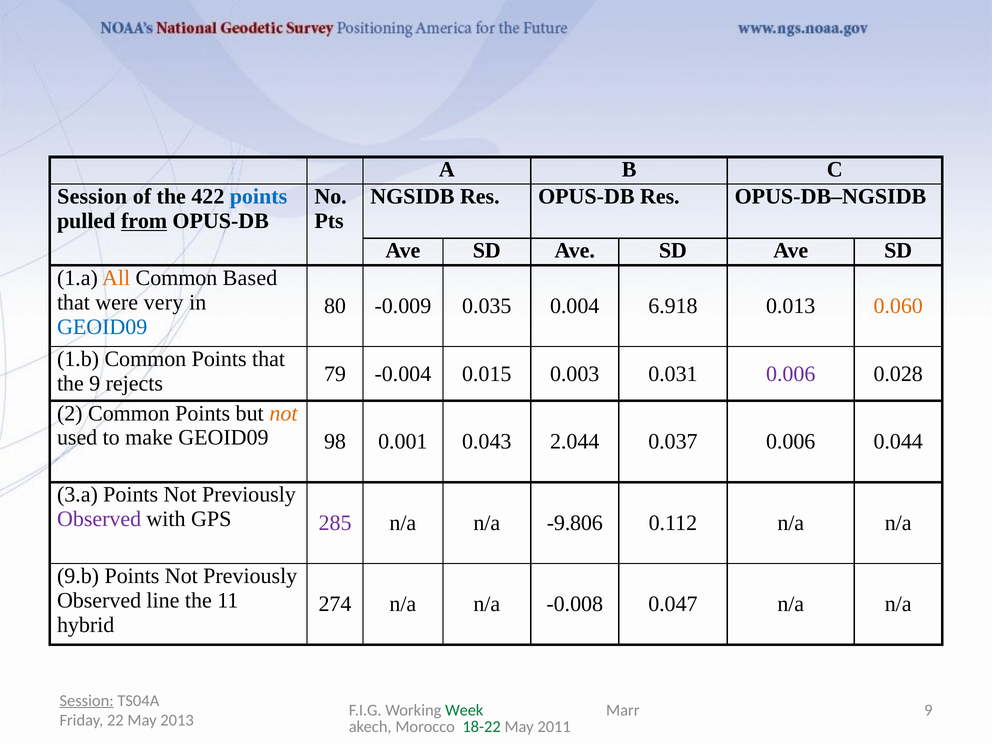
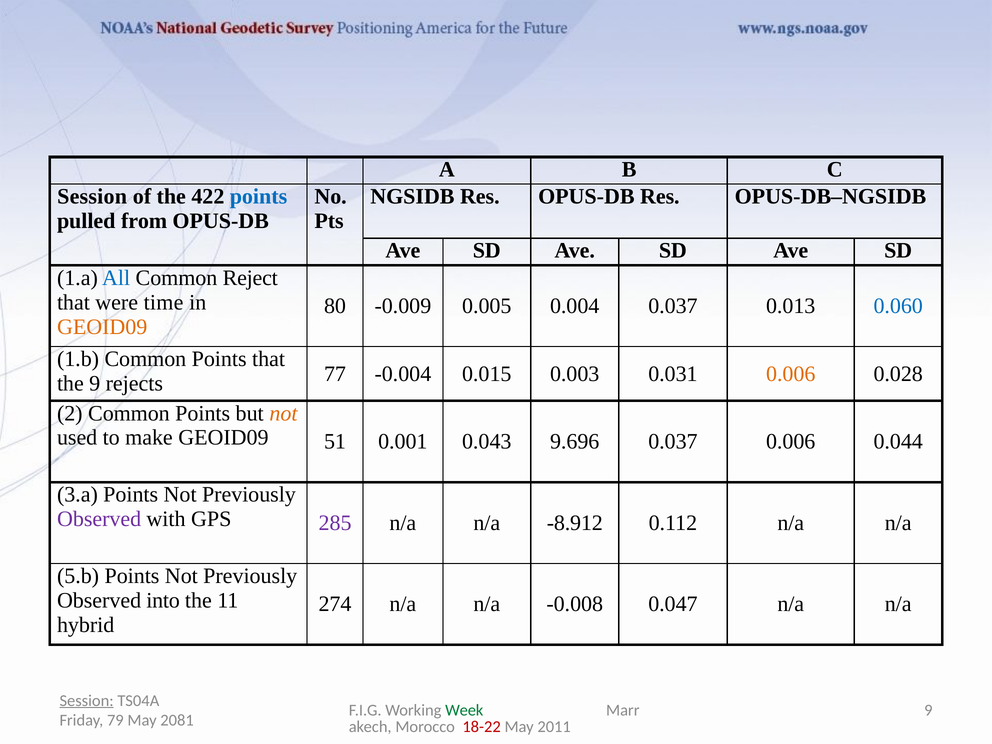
from underline: present -> none
All colour: orange -> blue
Based: Based -> Reject
very: very -> time
0.035: 0.035 -> 0.005
0.004 6.918: 6.918 -> 0.037
0.060 colour: orange -> blue
GEOID09 at (102, 327) colour: blue -> orange
79: 79 -> 77
0.006 at (791, 374) colour: purple -> orange
98: 98 -> 51
2.044: 2.044 -> 9.696
-9.806: -9.806 -> -8.912
9.b: 9.b -> 5.b
line: line -> into
22: 22 -> 79
2013: 2013 -> 2081
18-22 colour: green -> red
